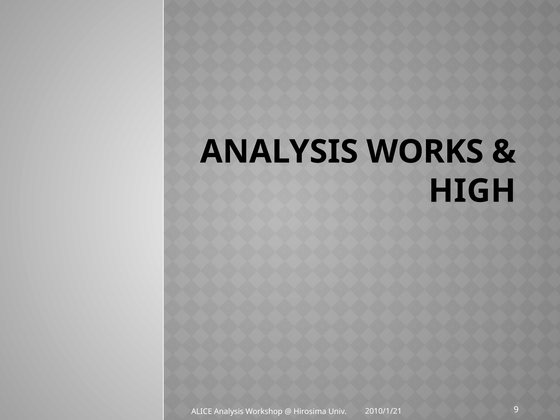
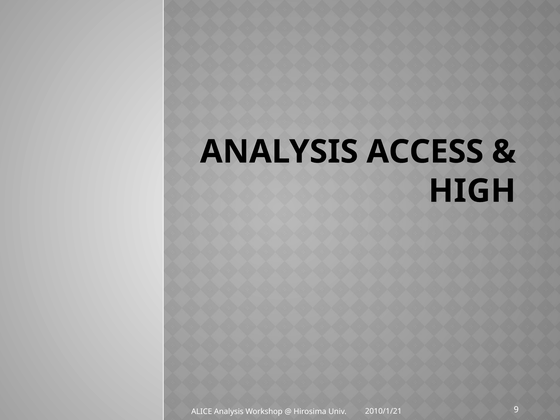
WORKS: WORKS -> ACCESS
